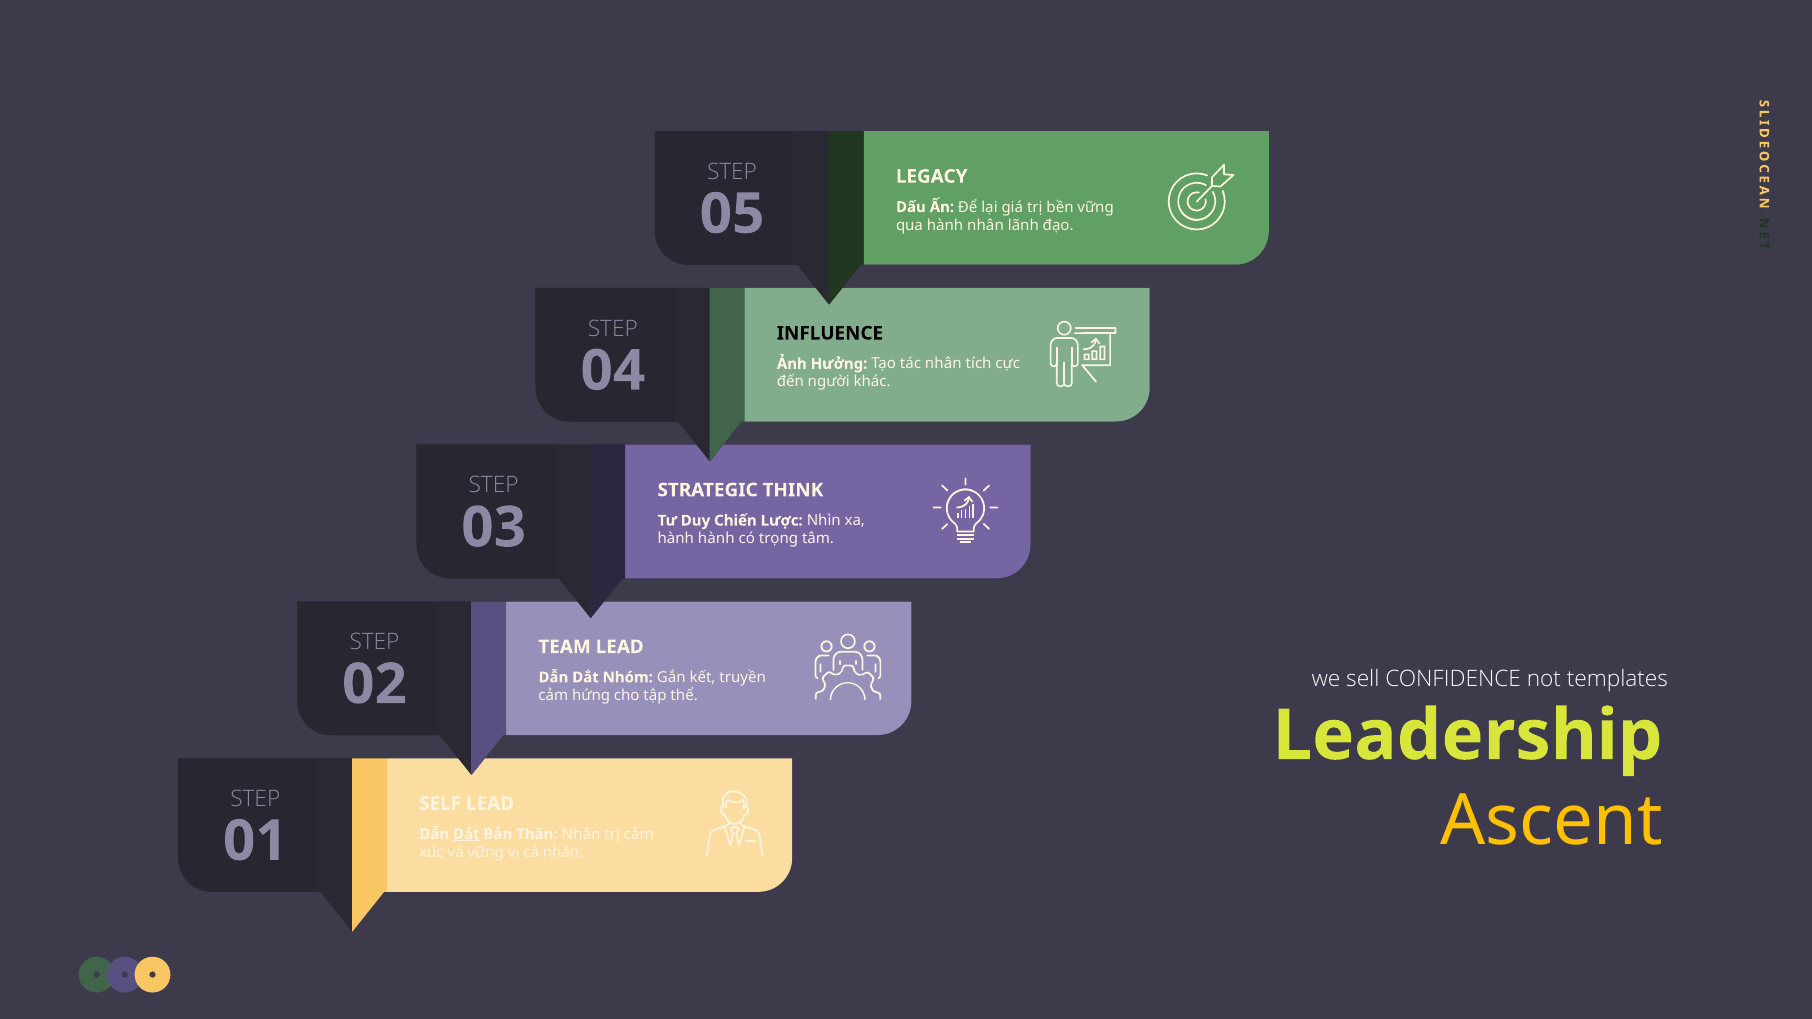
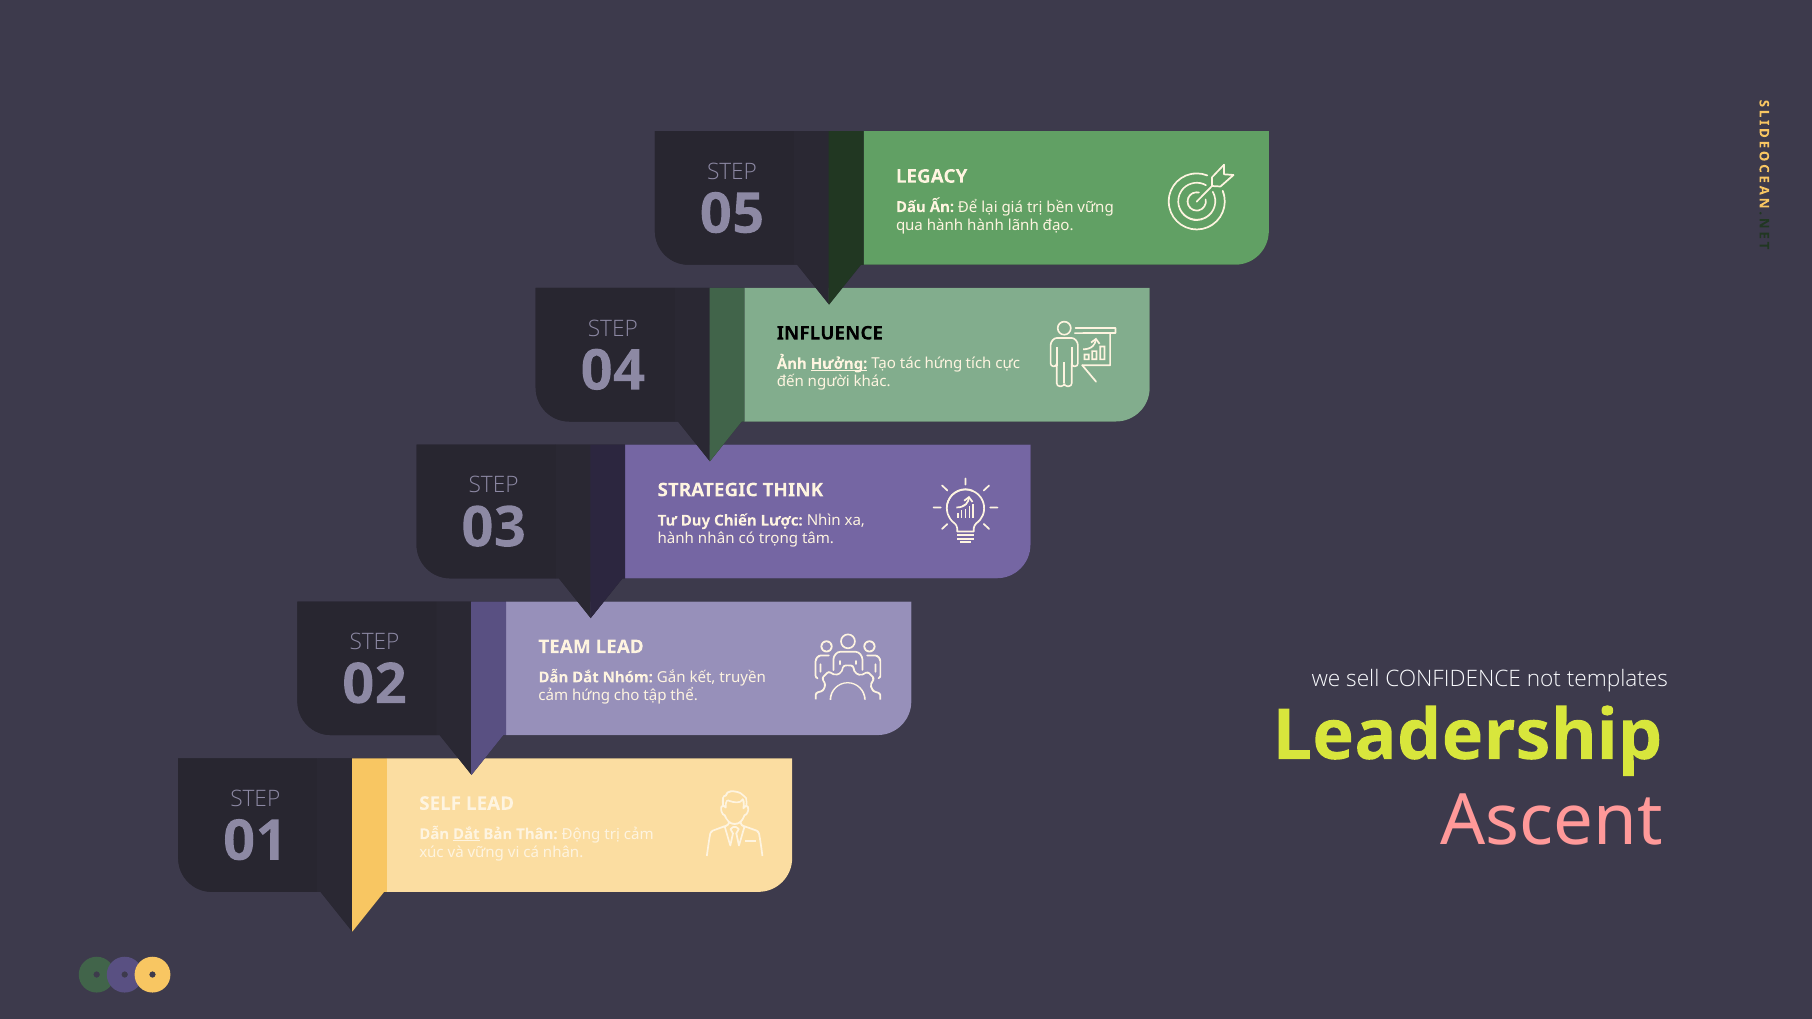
hành nhân: nhân -> hành
Hưởng underline: none -> present
tác nhân: nhân -> hứng
hành hành: hành -> nhân
Ascent colour: yellow -> pink
Thân Nhân: Nhân -> Động
